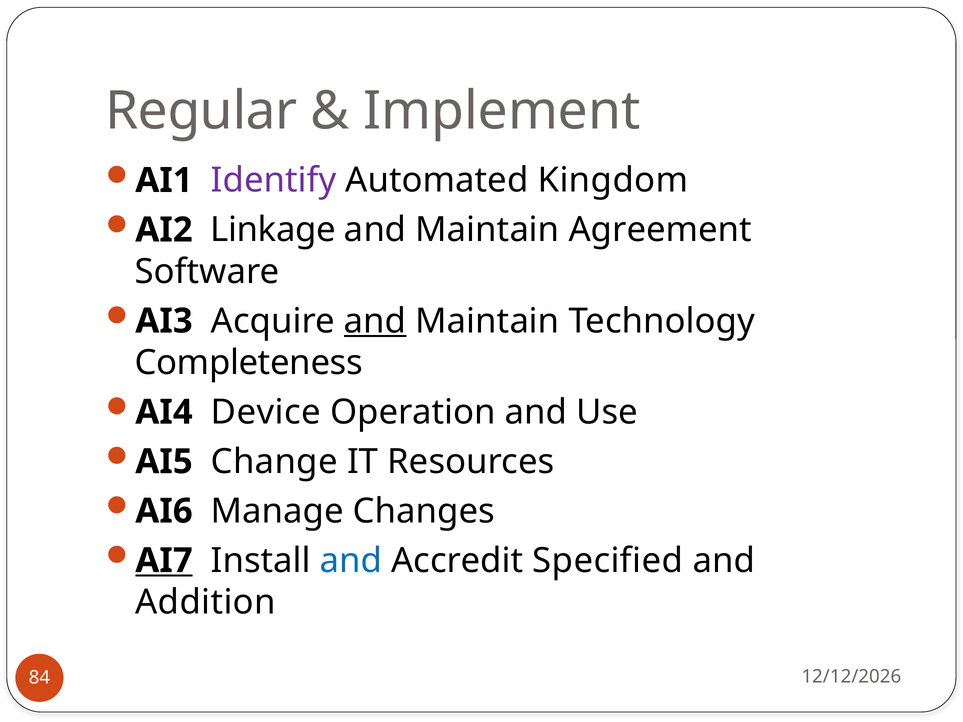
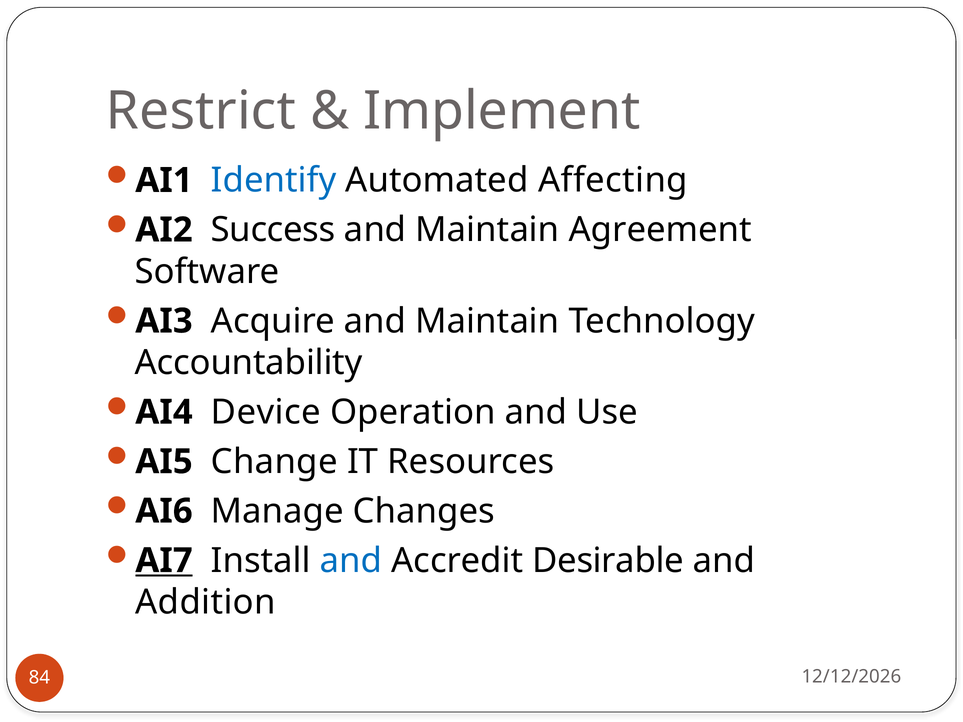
Regular: Regular -> Restrict
Identify colour: purple -> blue
Kingdom: Kingdom -> Affecting
Linkage: Linkage -> Success
and at (375, 321) underline: present -> none
Completeness: Completeness -> Accountability
Specified: Specified -> Desirable
